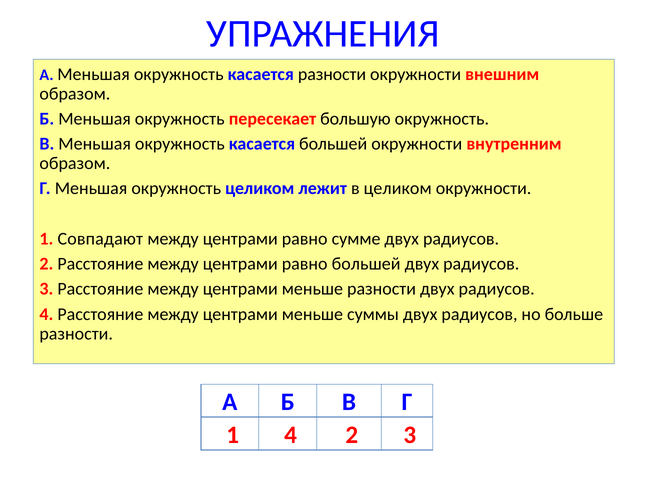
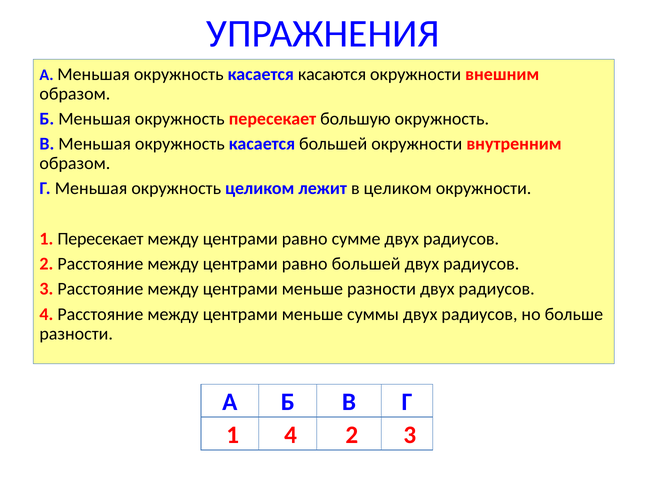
касается разности: разности -> касаются
1 Совпадают: Совпадают -> Пересекает
